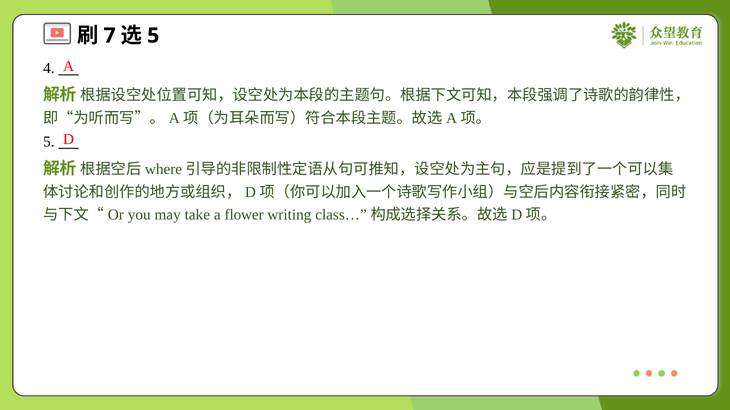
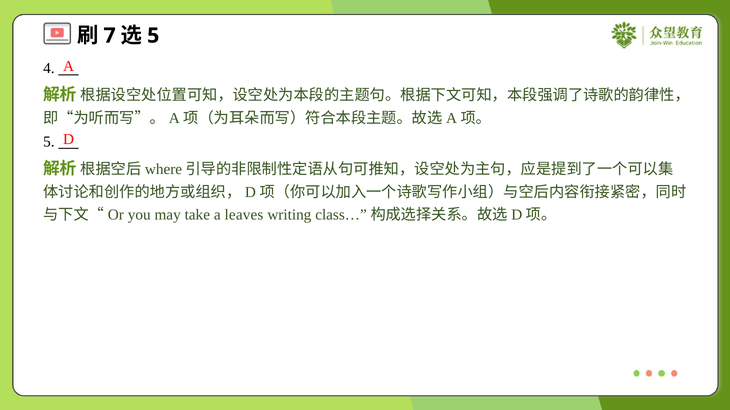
flower: flower -> leaves
